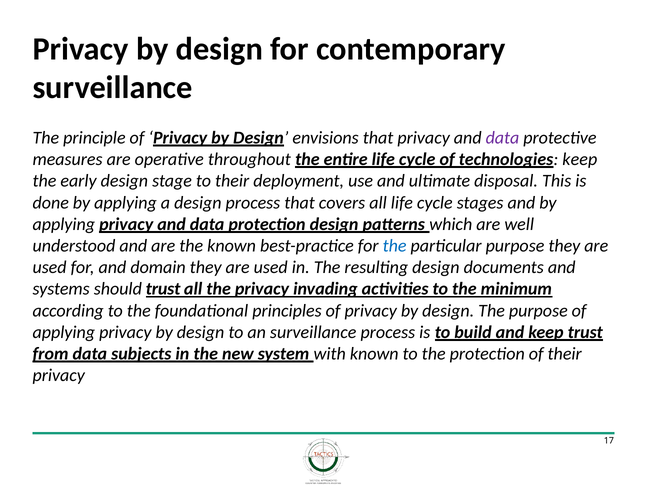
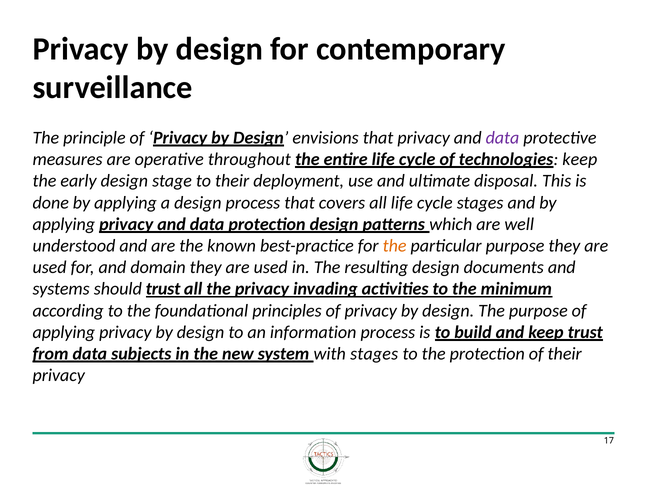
the at (395, 245) colour: blue -> orange
an surveillance: surveillance -> information
with known: known -> stages
